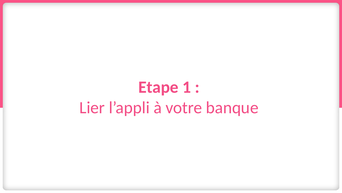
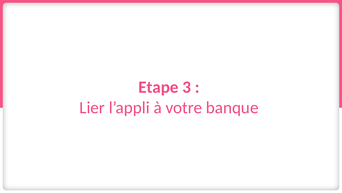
1: 1 -> 3
